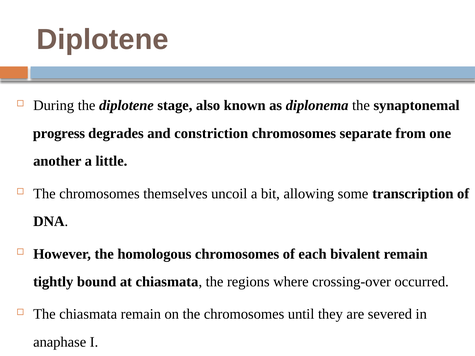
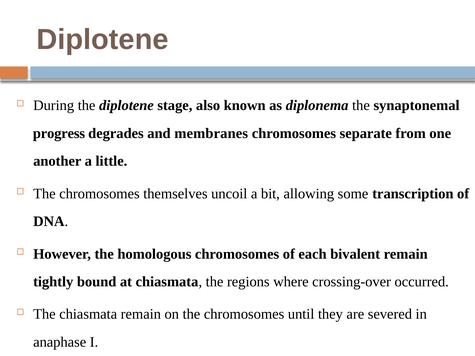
constriction: constriction -> membranes
